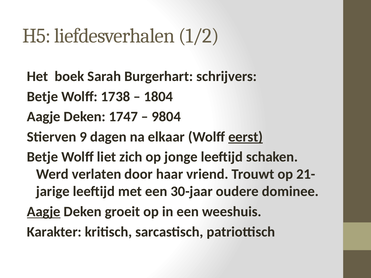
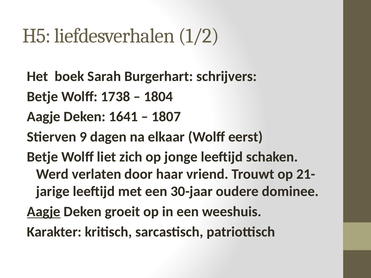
1747: 1747 -> 1641
9804: 9804 -> 1807
eerst underline: present -> none
